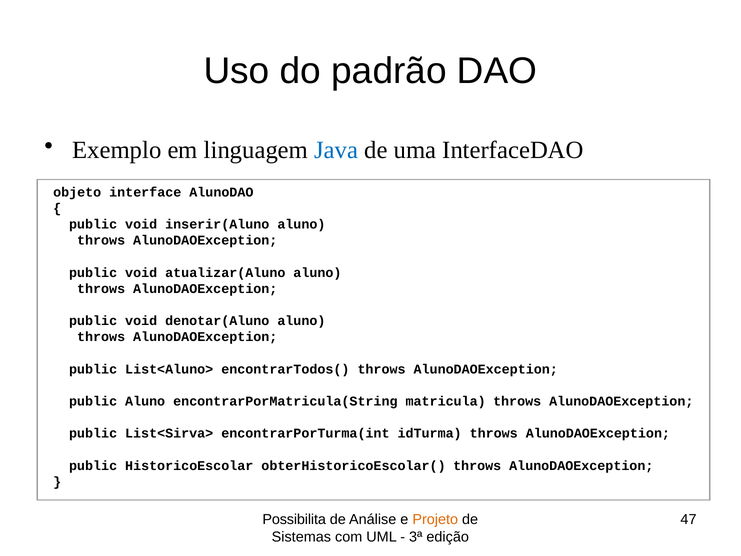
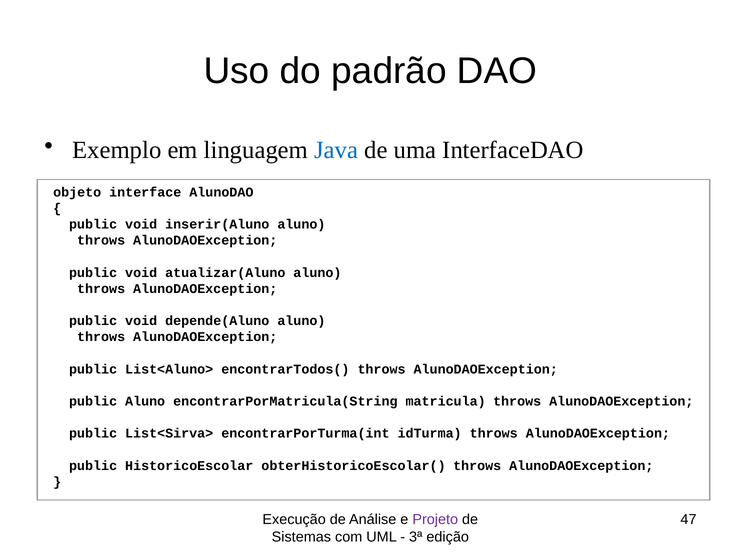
denotar(Aluno: denotar(Aluno -> depende(Aluno
Possibilita: Possibilita -> Execução
Projeto colour: orange -> purple
